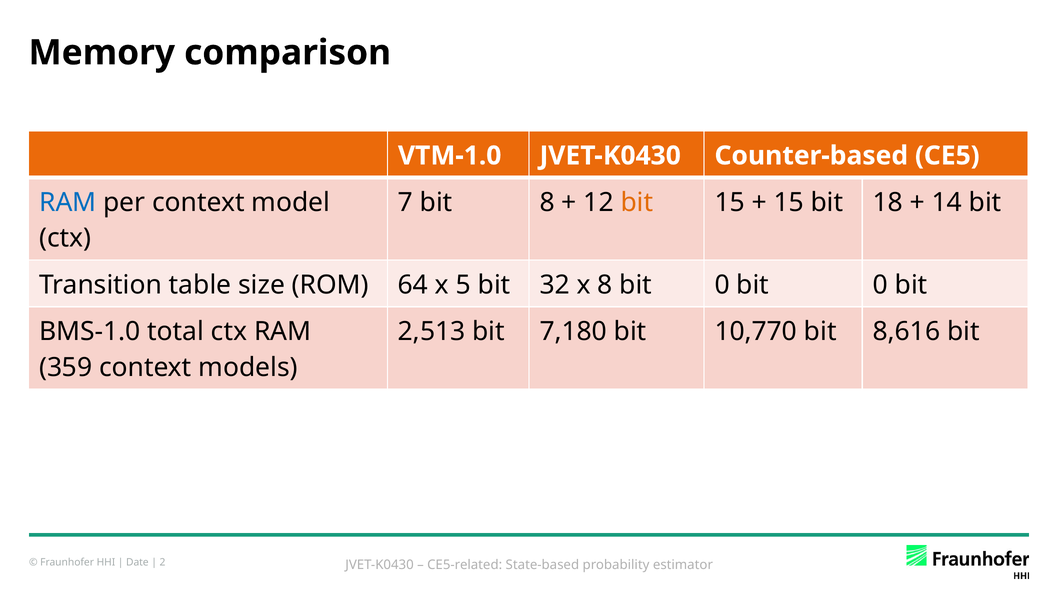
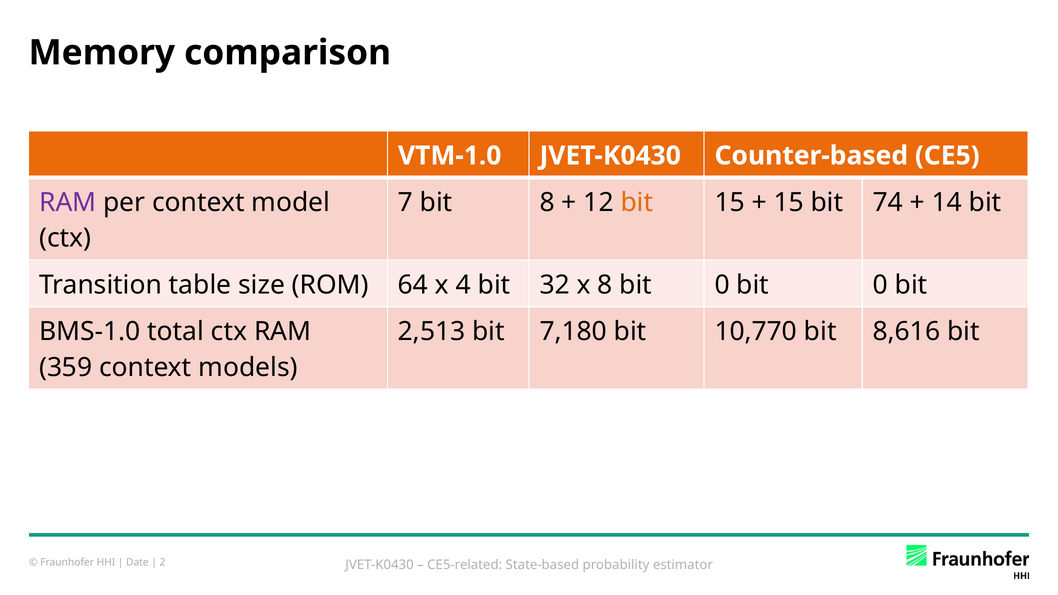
RAM at (68, 202) colour: blue -> purple
18: 18 -> 74
5: 5 -> 4
